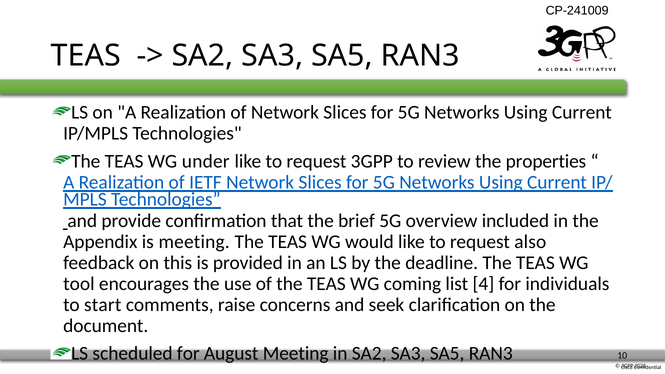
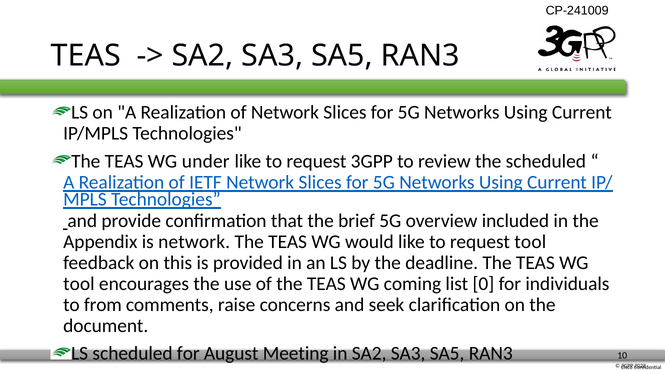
the properties: properties -> scheduled
is meeting: meeting -> network
request also: also -> tool
4: 4 -> 0
start: start -> from
